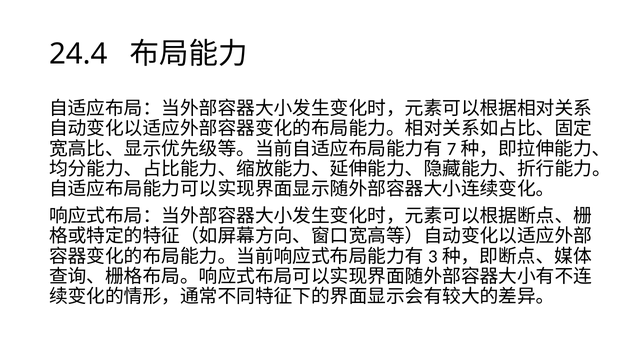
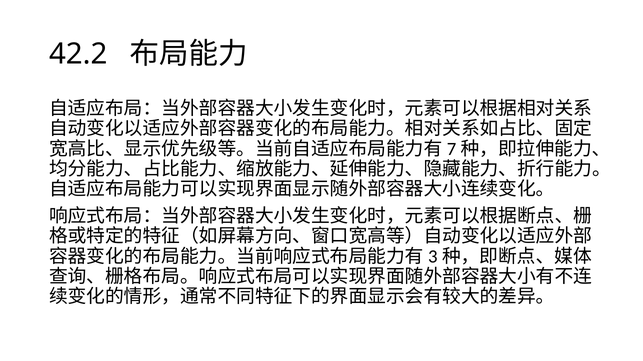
24.4: 24.4 -> 42.2
